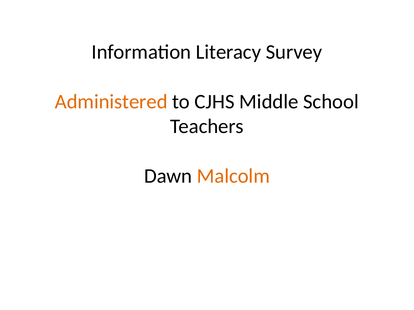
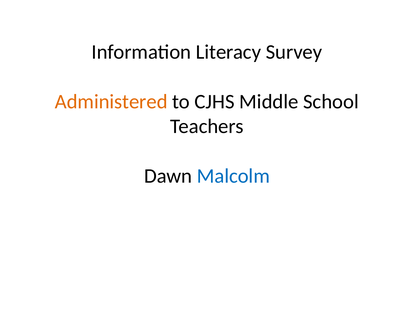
Malcolm colour: orange -> blue
